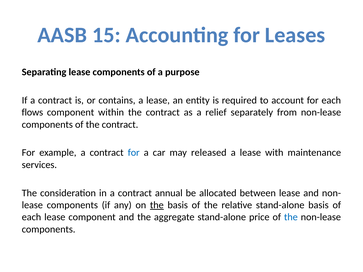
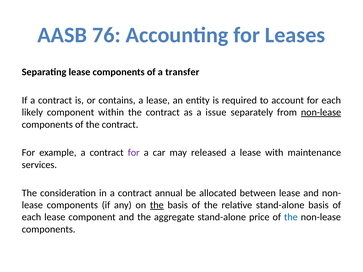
15: 15 -> 76
purpose: purpose -> transfer
flows: flows -> likely
relief: relief -> issue
non-lease at (321, 112) underline: none -> present
for at (134, 153) colour: blue -> purple
